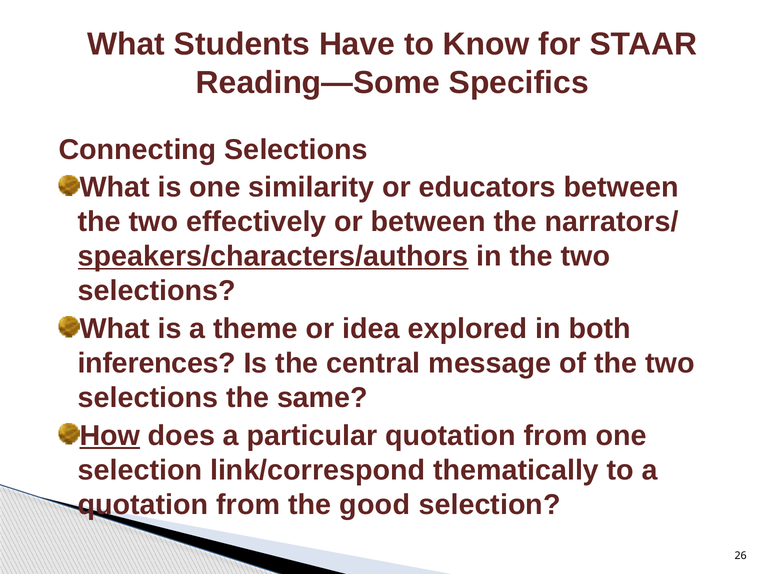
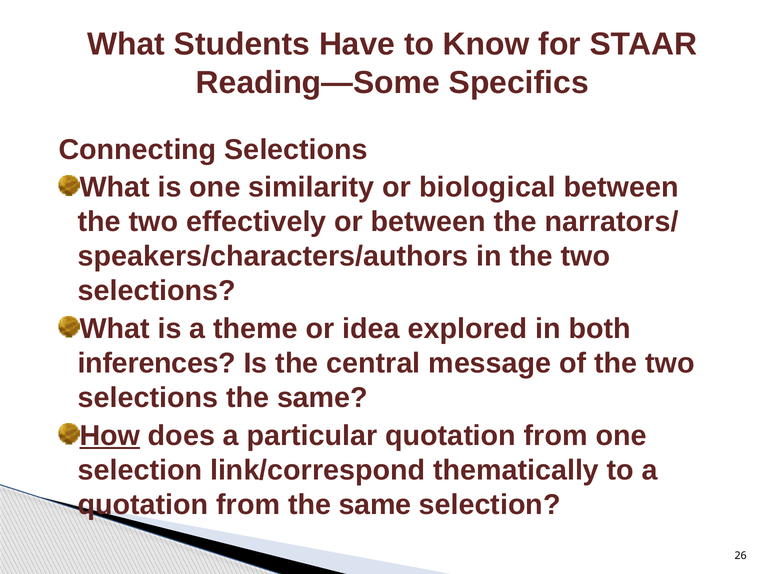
educators: educators -> biological
speakers/characters/authors underline: present -> none
from the good: good -> same
